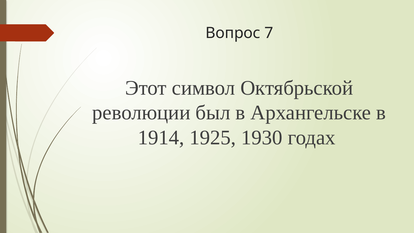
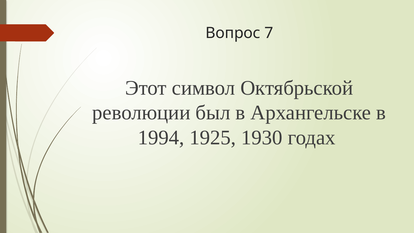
1914: 1914 -> 1994
